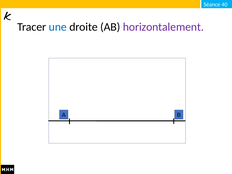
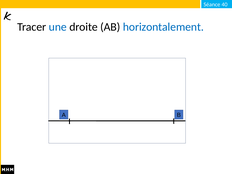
horizontalement colour: purple -> blue
